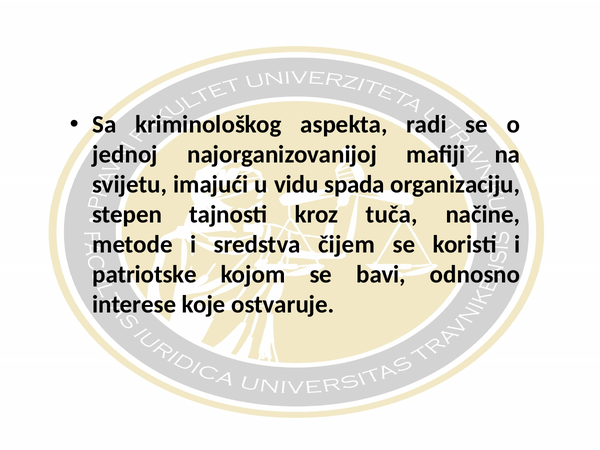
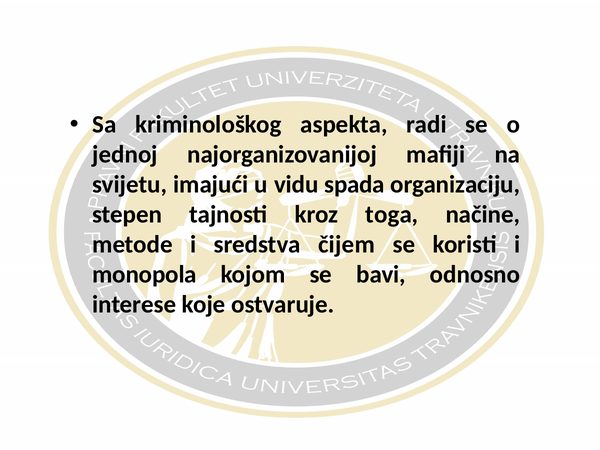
tuča: tuča -> toga
patriotske: patriotske -> monopola
